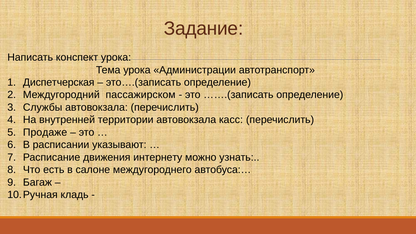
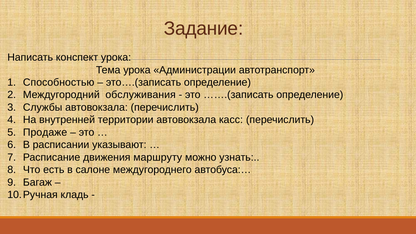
Диспетчерская: Диспетчерская -> Способностью
пассажирском: пассажирском -> обслуживания
интернету: интернету -> маршруту
